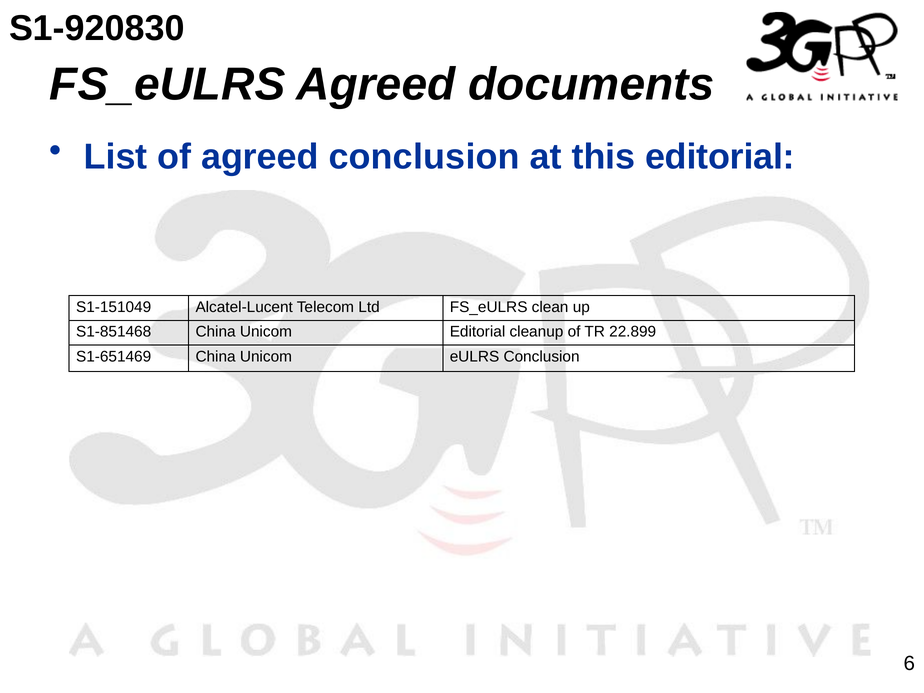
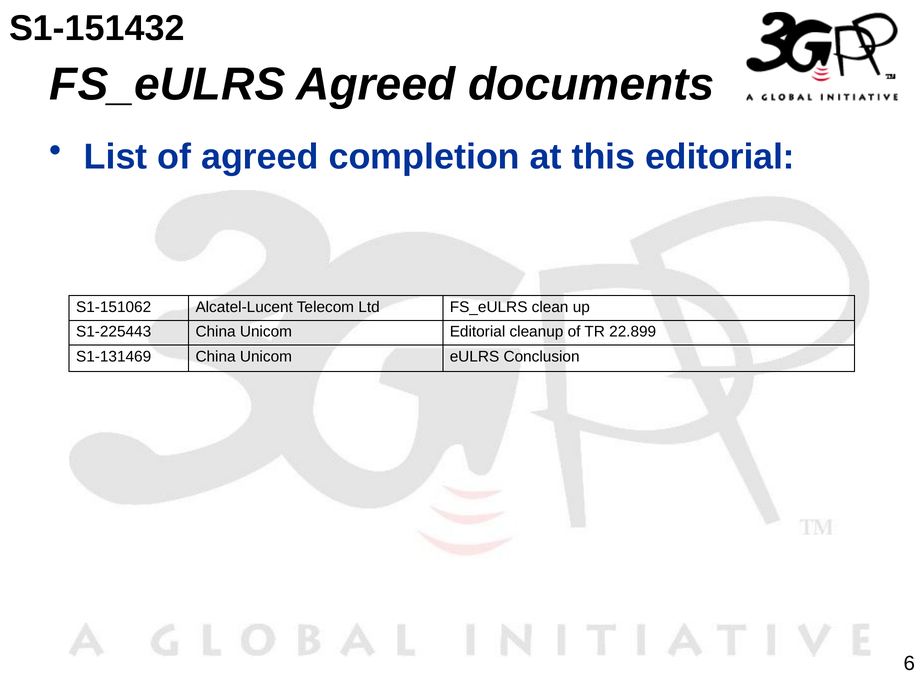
S1-920830: S1-920830 -> S1-151432
agreed conclusion: conclusion -> completion
S1-151049: S1-151049 -> S1-151062
S1-851468: S1-851468 -> S1-225443
S1-651469: S1-651469 -> S1-131469
